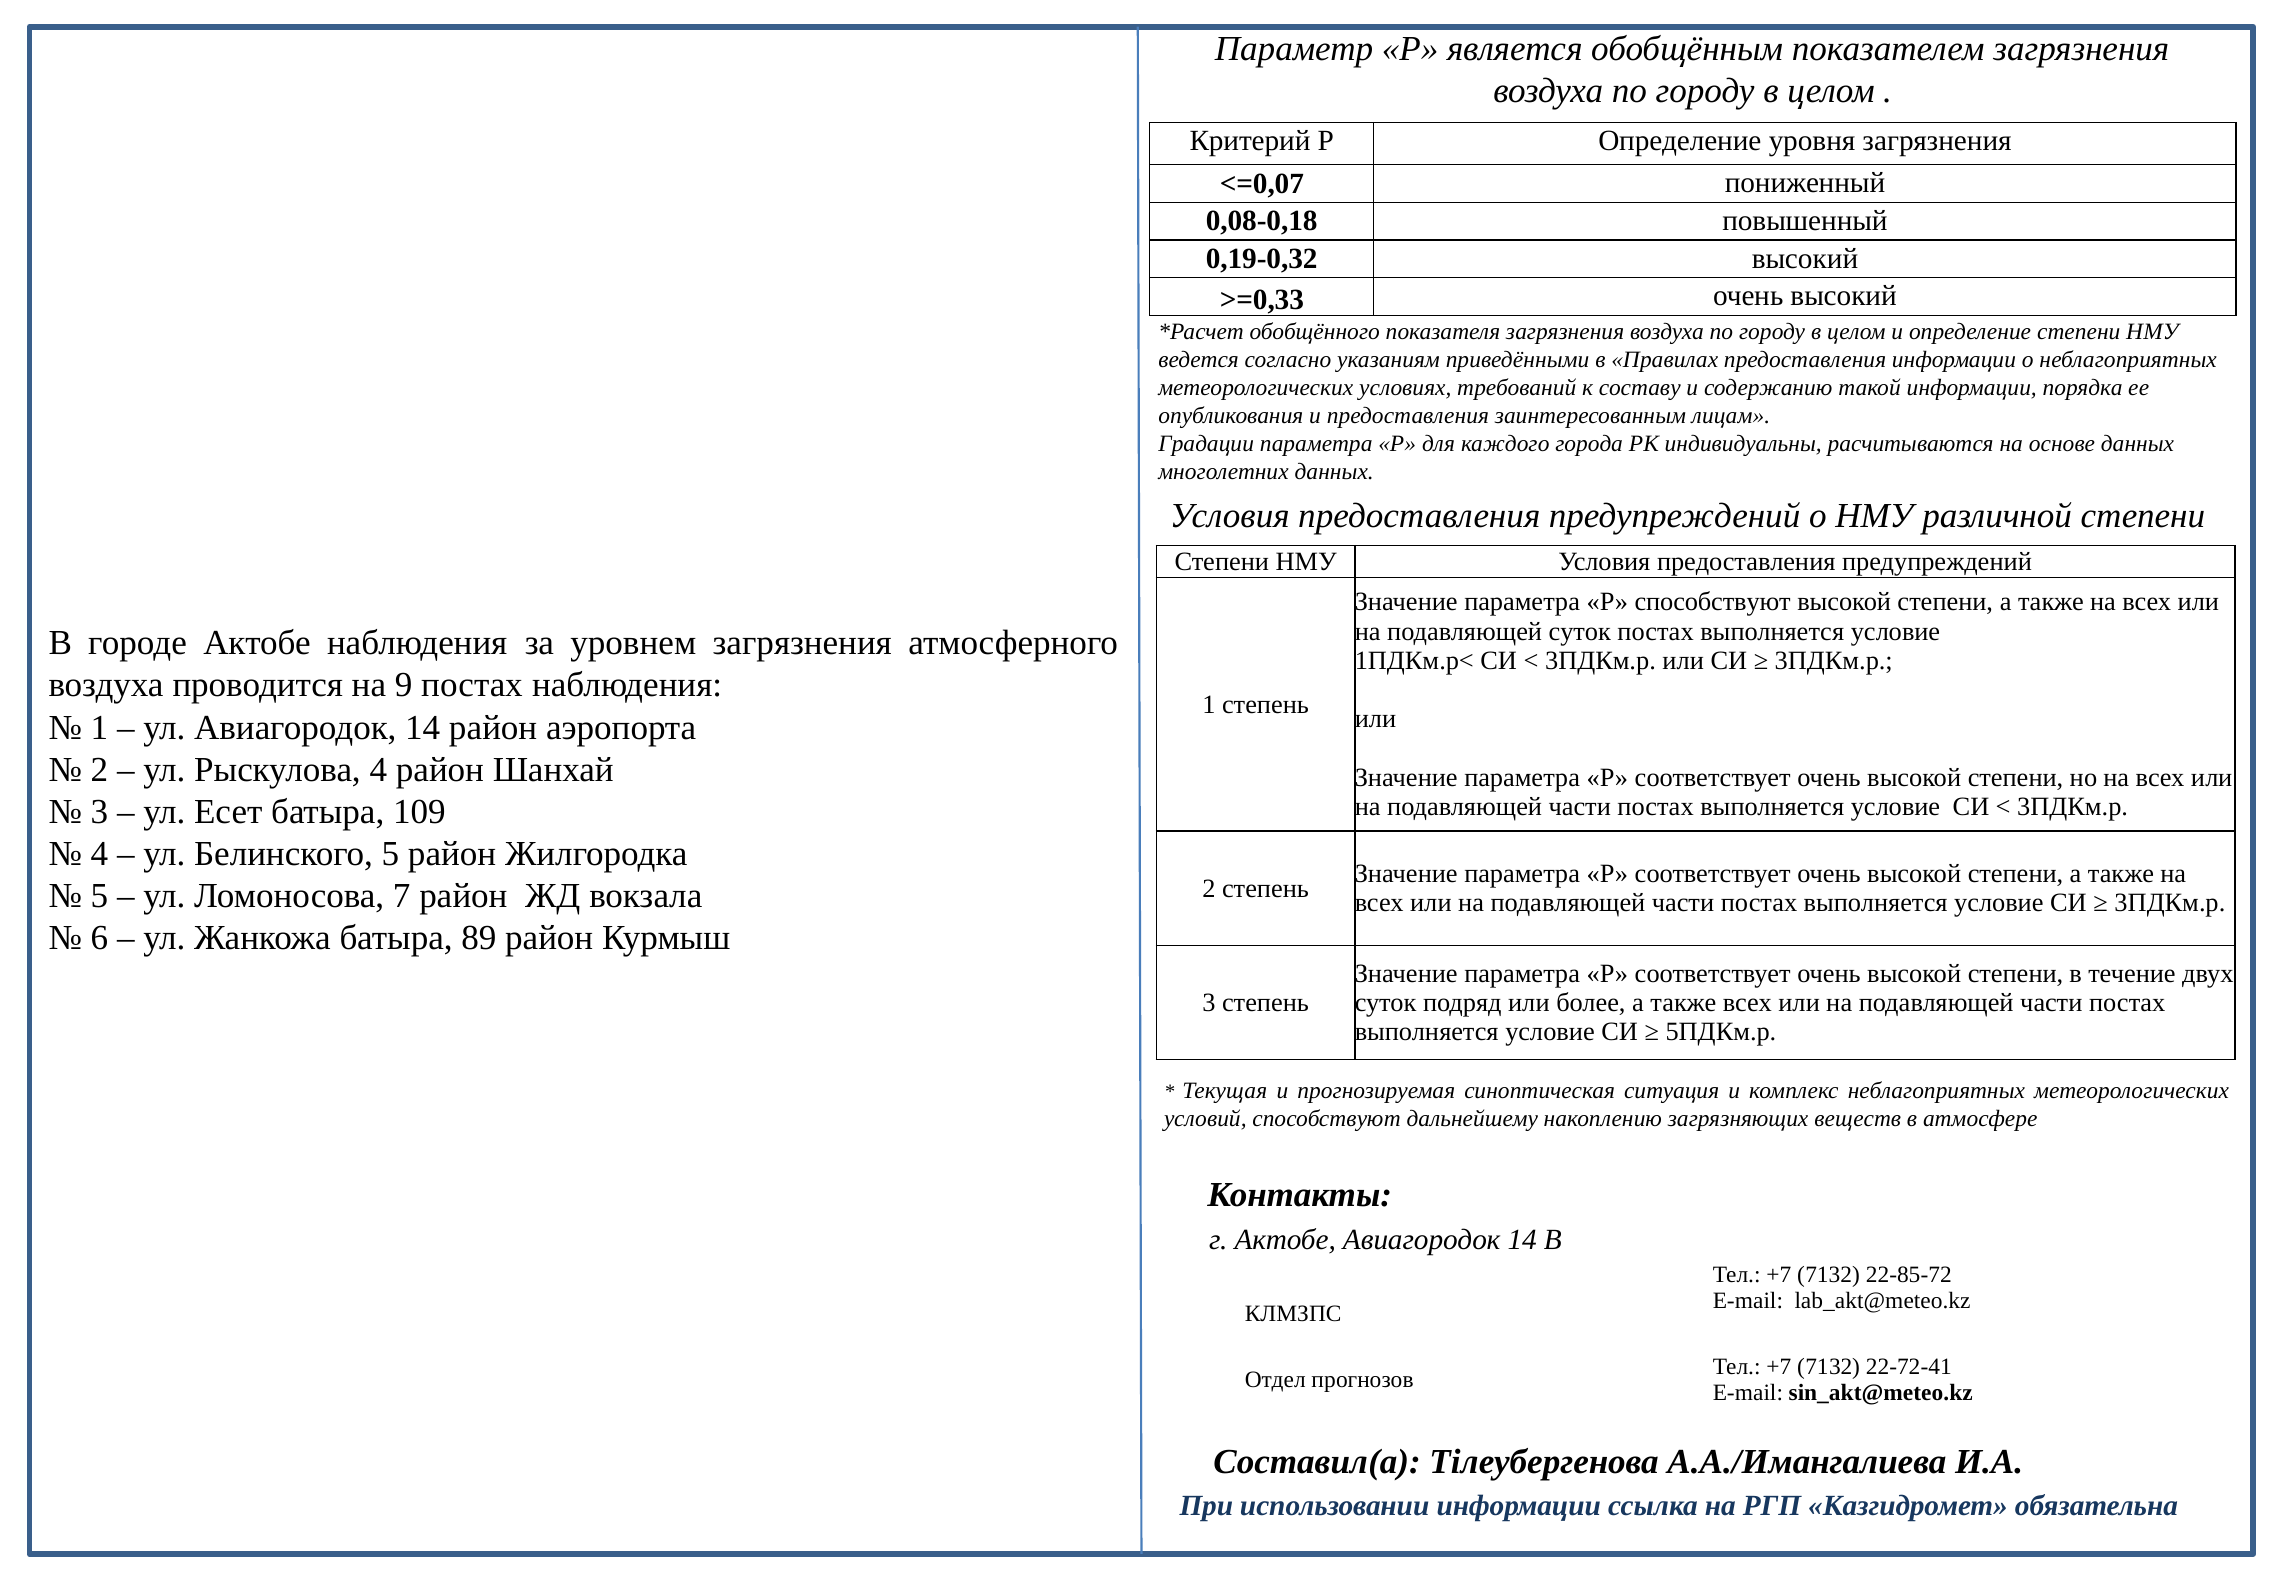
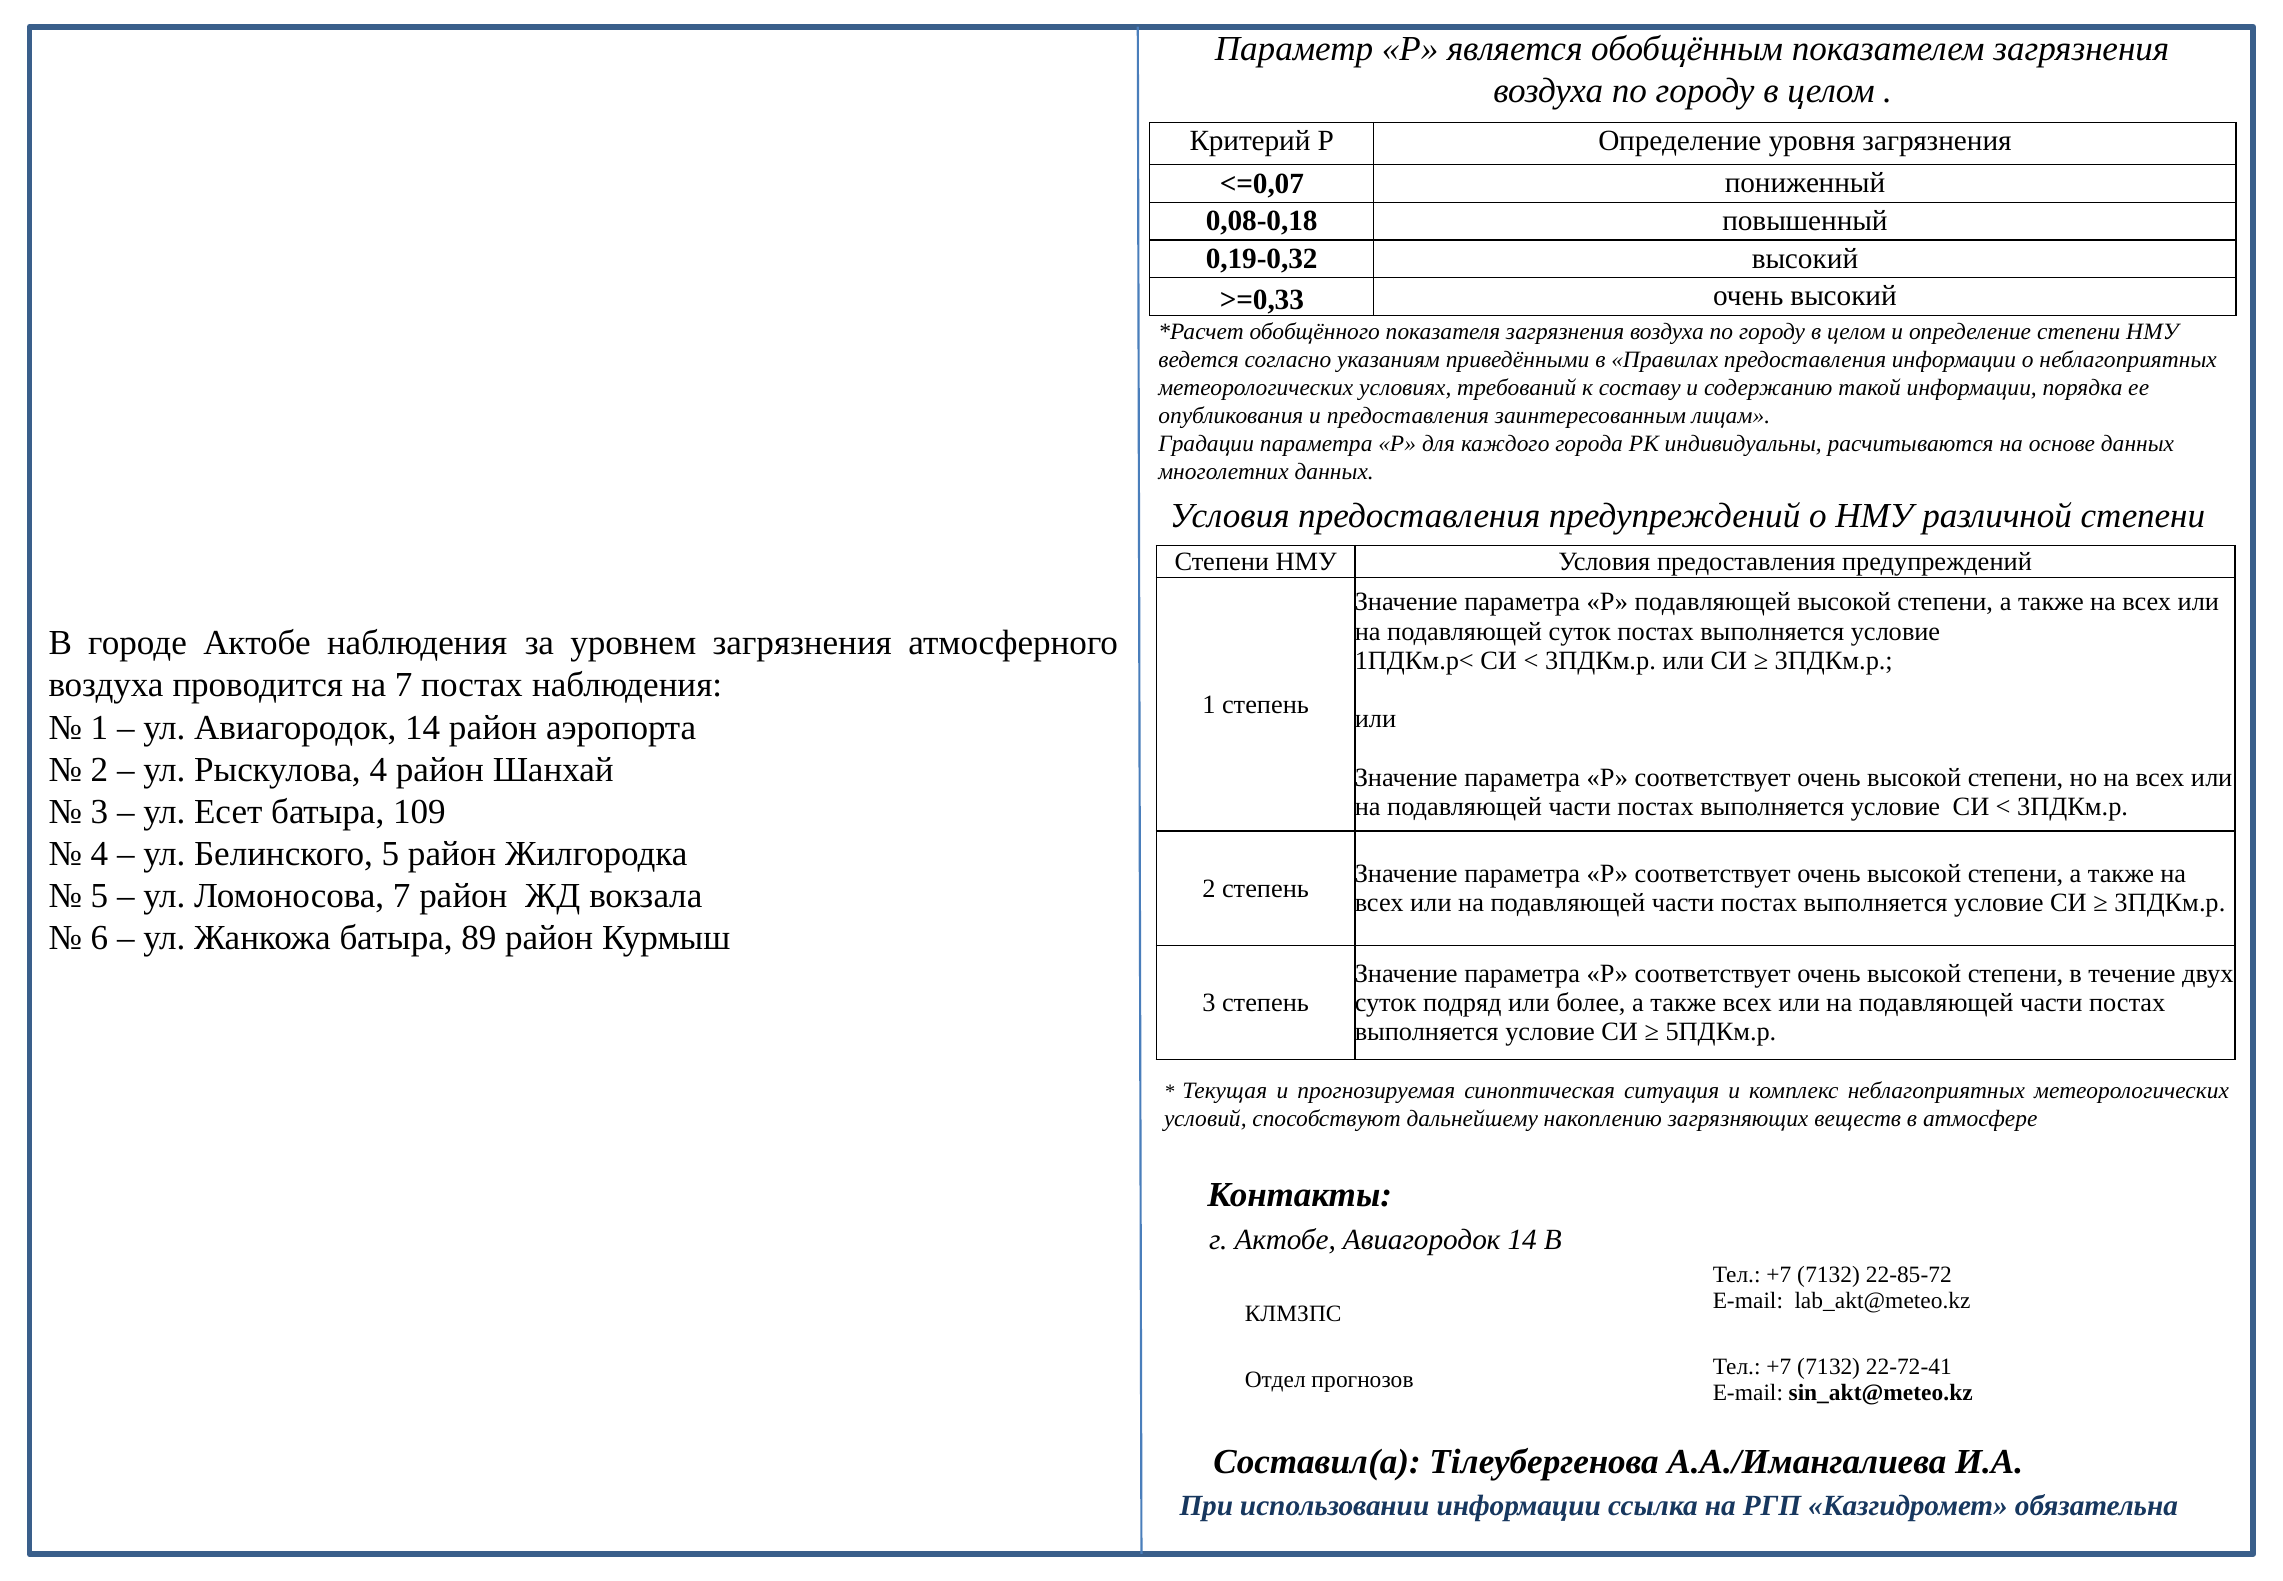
Р способствуют: способствуют -> подавляющей
на 9: 9 -> 7
